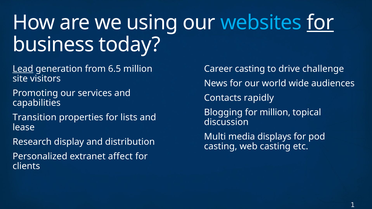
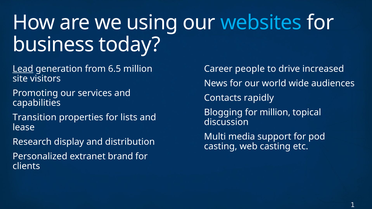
for at (320, 23) underline: present -> none
Career casting: casting -> people
challenge: challenge -> increased
displays: displays -> support
affect: affect -> brand
